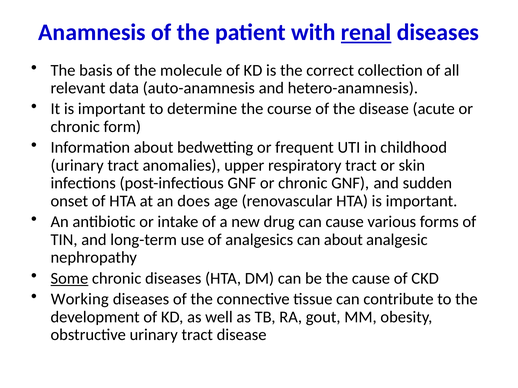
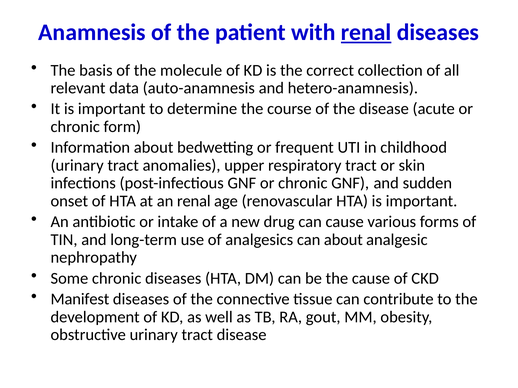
an does: does -> renal
Some underline: present -> none
Working: Working -> Manifest
